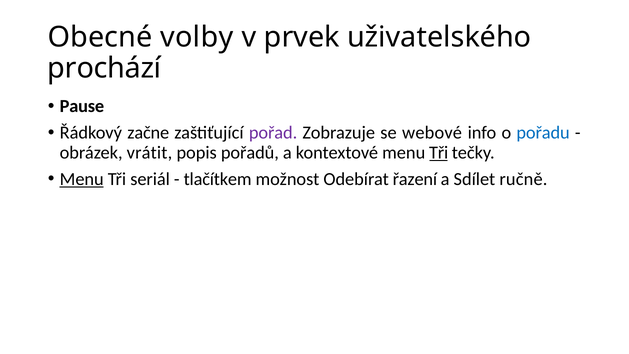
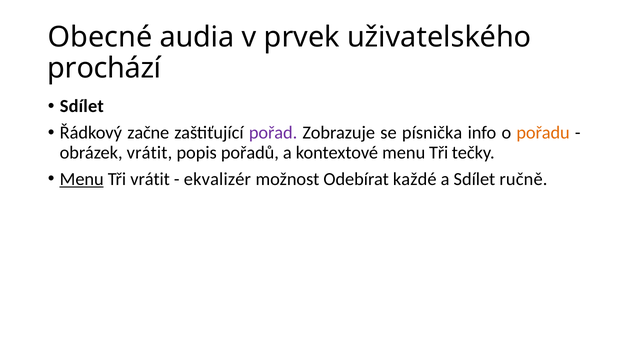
volby: volby -> audia
Pause at (82, 106): Pause -> Sdílet
webové: webové -> písnička
pořadu colour: blue -> orange
Tři at (439, 153) underline: present -> none
Tři seriál: seriál -> vrátit
tlačítkem: tlačítkem -> ekvalizér
řazení: řazení -> každé
